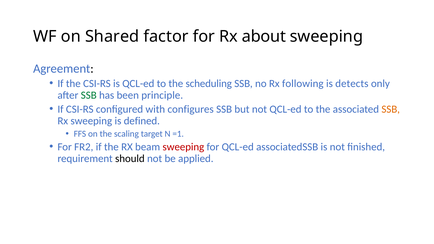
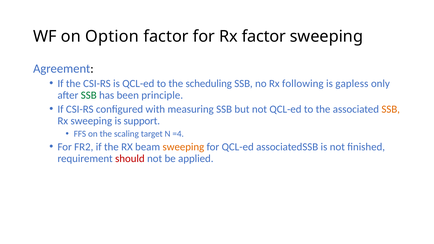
Shared: Shared -> Option
Rx about: about -> factor
detects: detects -> gapless
configures: configures -> measuring
defined: defined -> support
=1: =1 -> =4
sweeping at (183, 147) colour: red -> orange
should colour: black -> red
